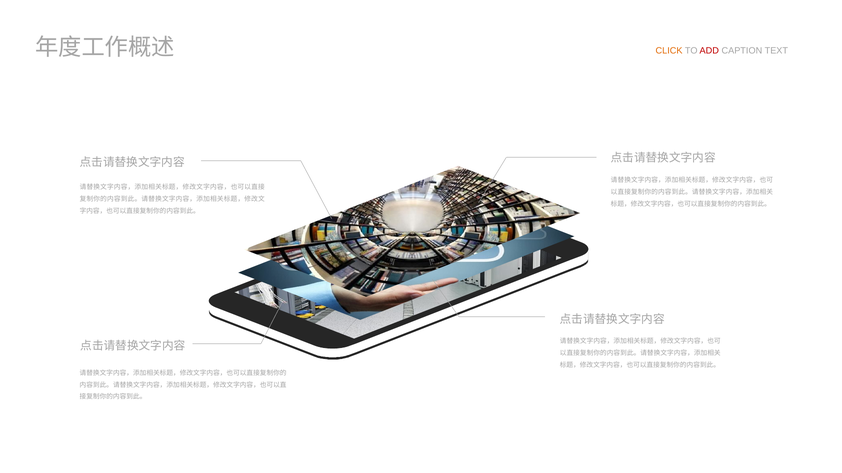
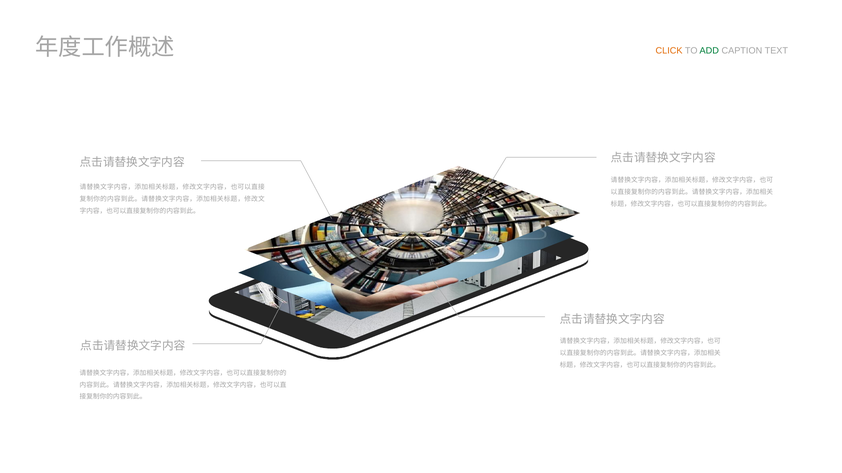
ADD colour: red -> green
